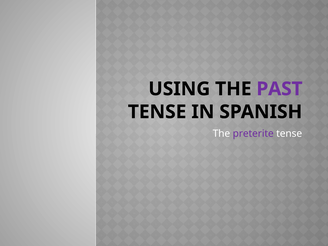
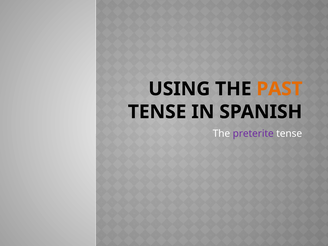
PAST colour: purple -> orange
